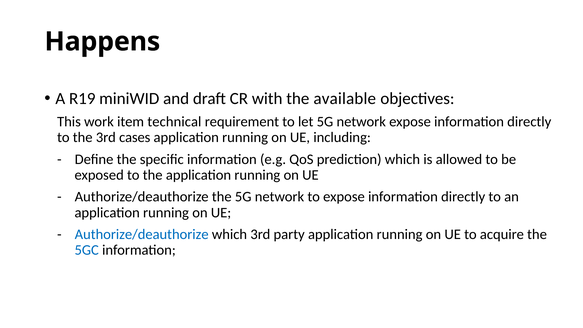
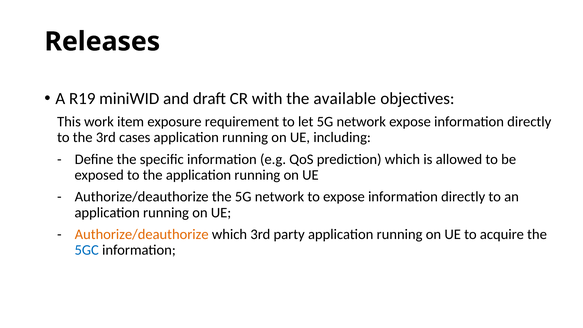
Happens: Happens -> Releases
technical: technical -> exposure
Authorize/deauthorize at (142, 234) colour: blue -> orange
